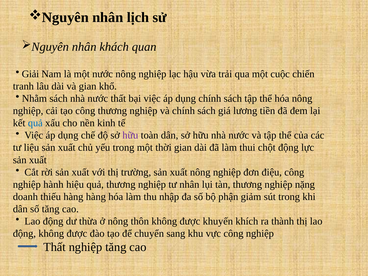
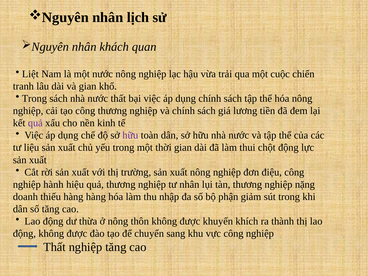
Giải: Giải -> Liệt
Nhằm at (34, 99): Nhằm -> Trong
quả at (35, 123) colour: blue -> purple
